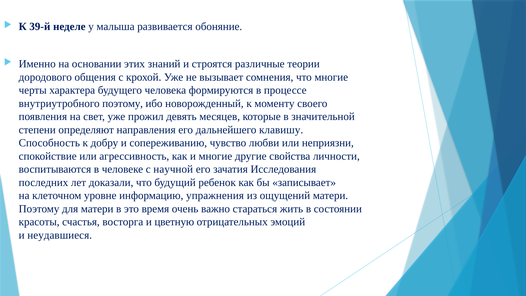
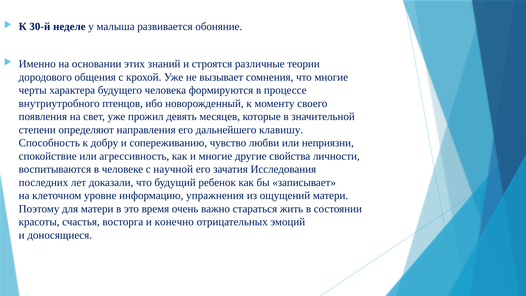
39-й: 39-й -> 30-й
внутриутробного поэтому: поэтому -> птенцов
цветную: цветную -> конечно
неудавшиеся: неудавшиеся -> доносящиеся
